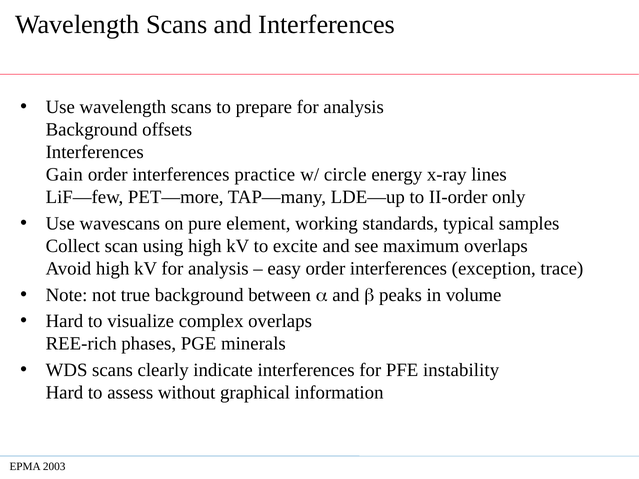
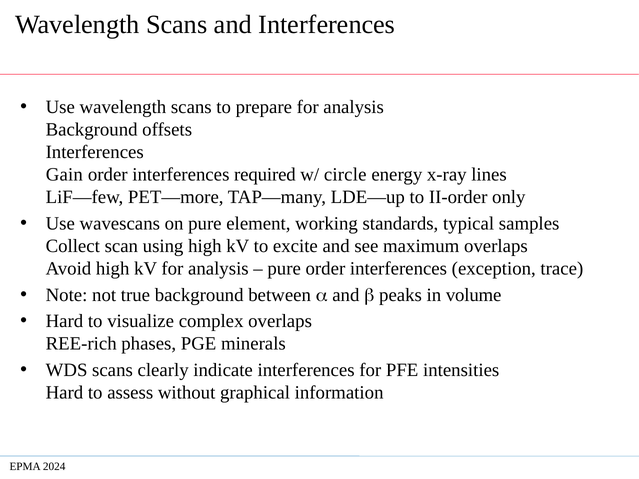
practice: practice -> required
easy at (284, 269): easy -> pure
instability: instability -> intensities
2003: 2003 -> 2024
